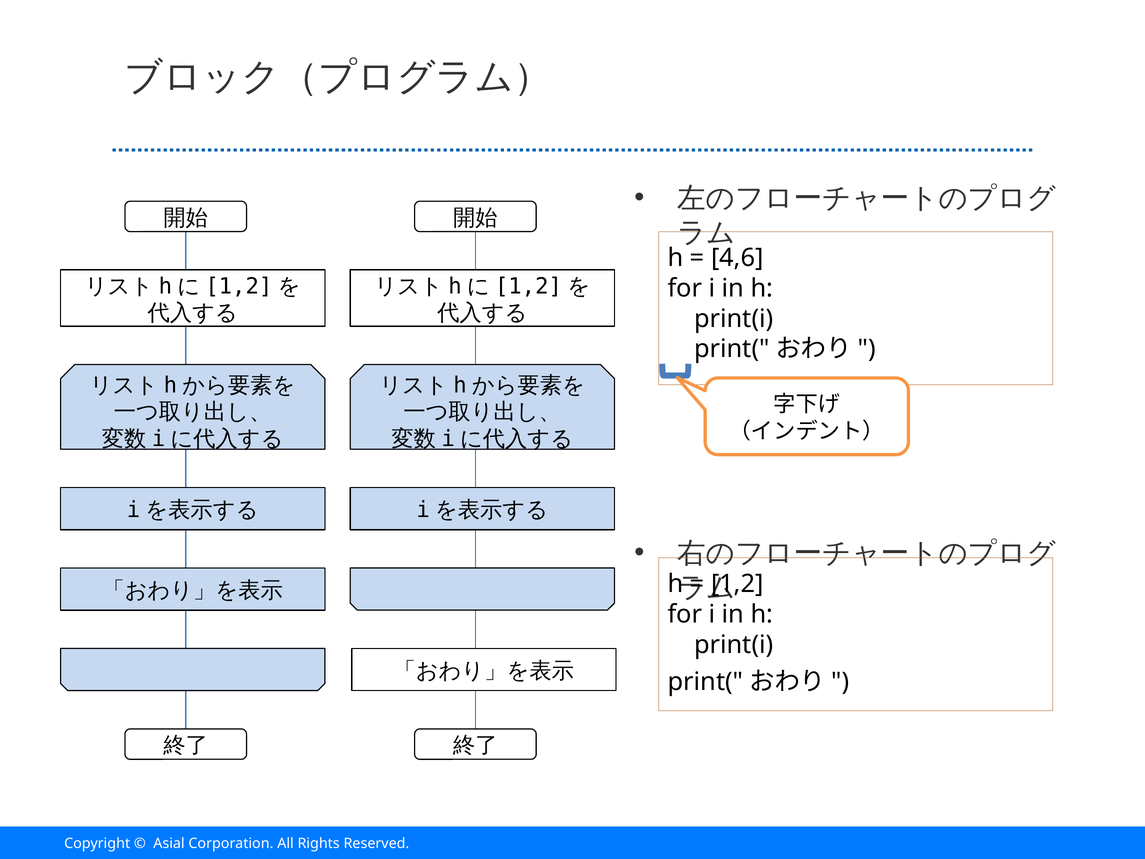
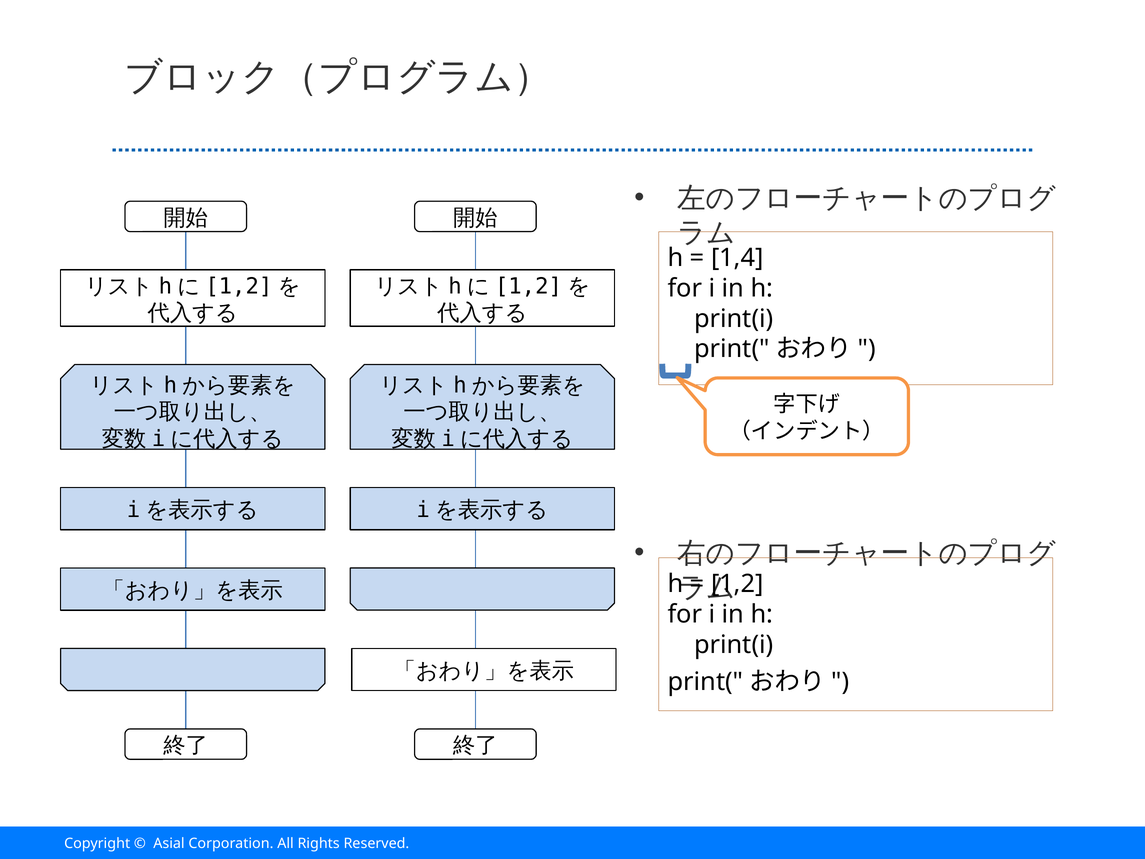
4,6: 4,6 -> 1,4
